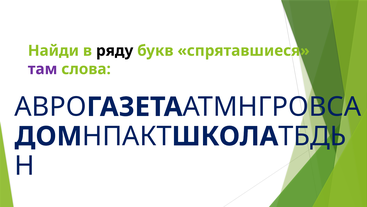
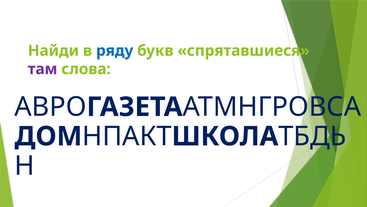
ряду colour: black -> blue
